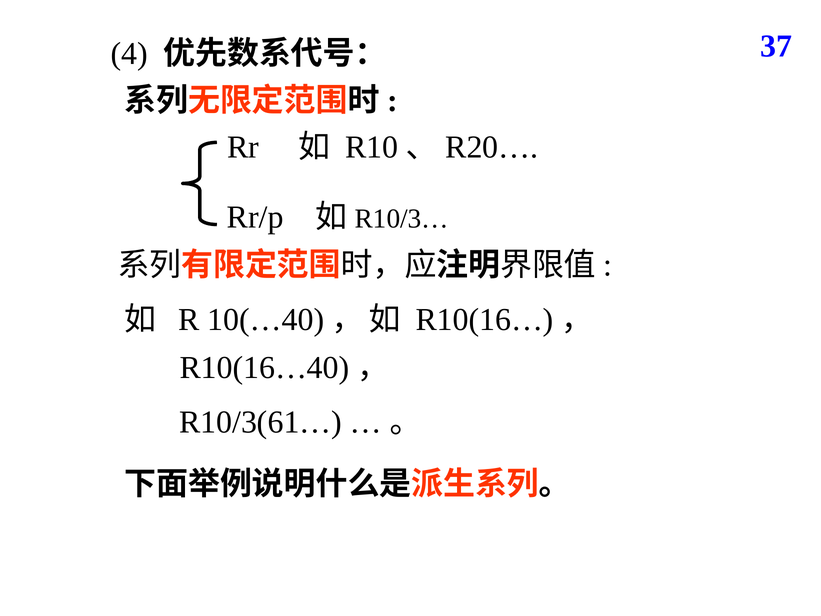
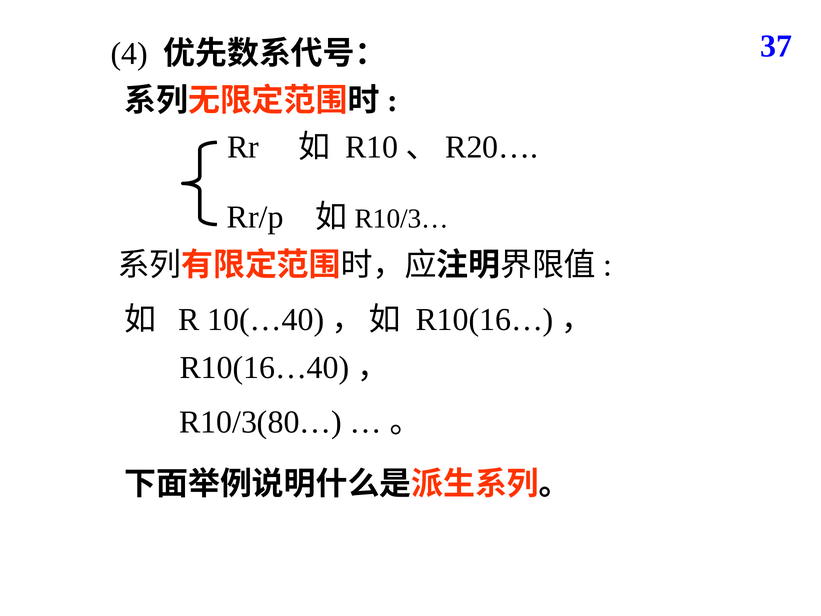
R10/3(61…: R10/3(61… -> R10/3(80…
